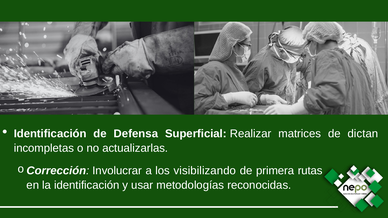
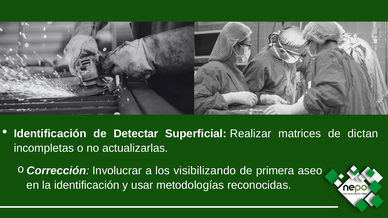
Defensa: Defensa -> Detectar
rutas: rutas -> aseo
